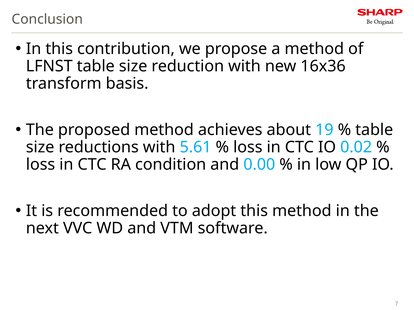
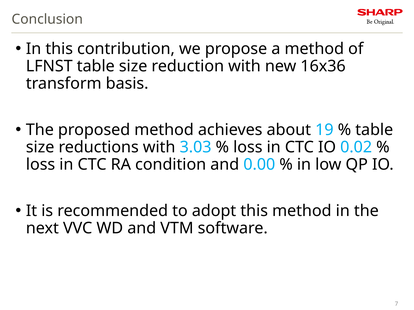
5.61: 5.61 -> 3.03
